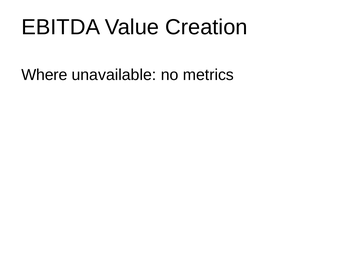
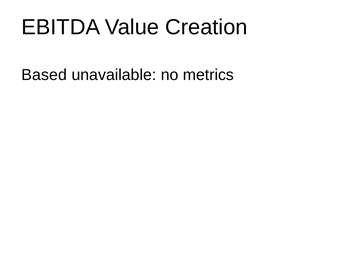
Where: Where -> Based
